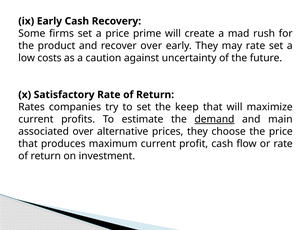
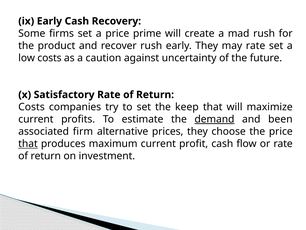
recover over: over -> rush
Rates at (32, 107): Rates -> Costs
main: main -> been
associated over: over -> firm
that at (28, 143) underline: none -> present
